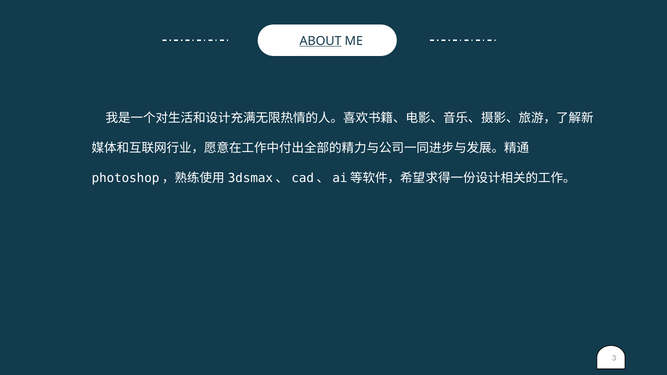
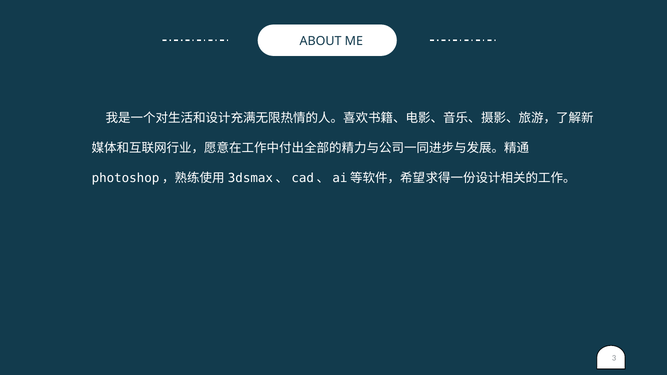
ABOUT underline: present -> none
